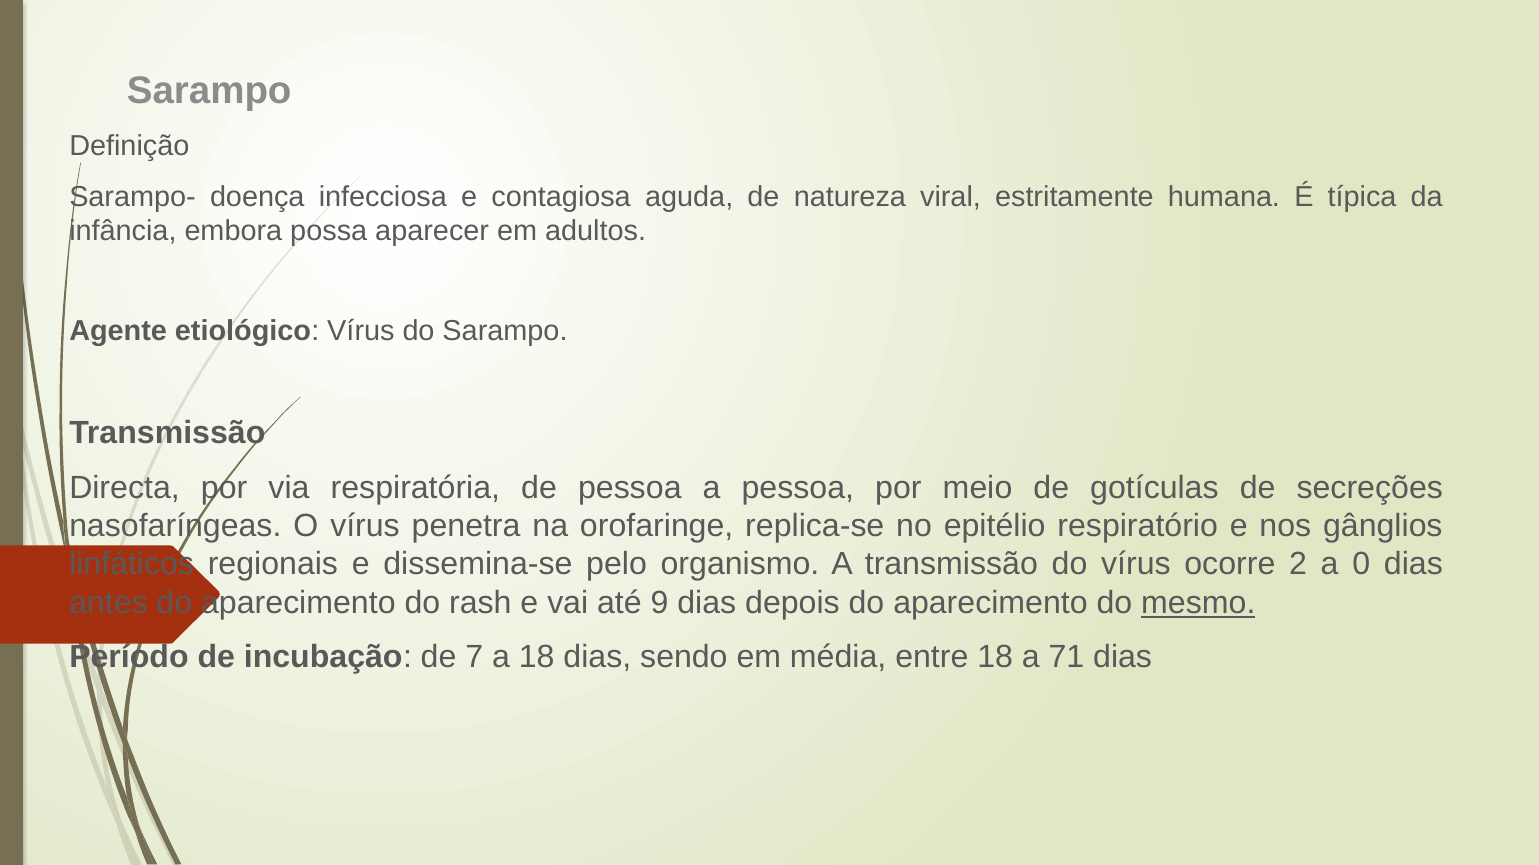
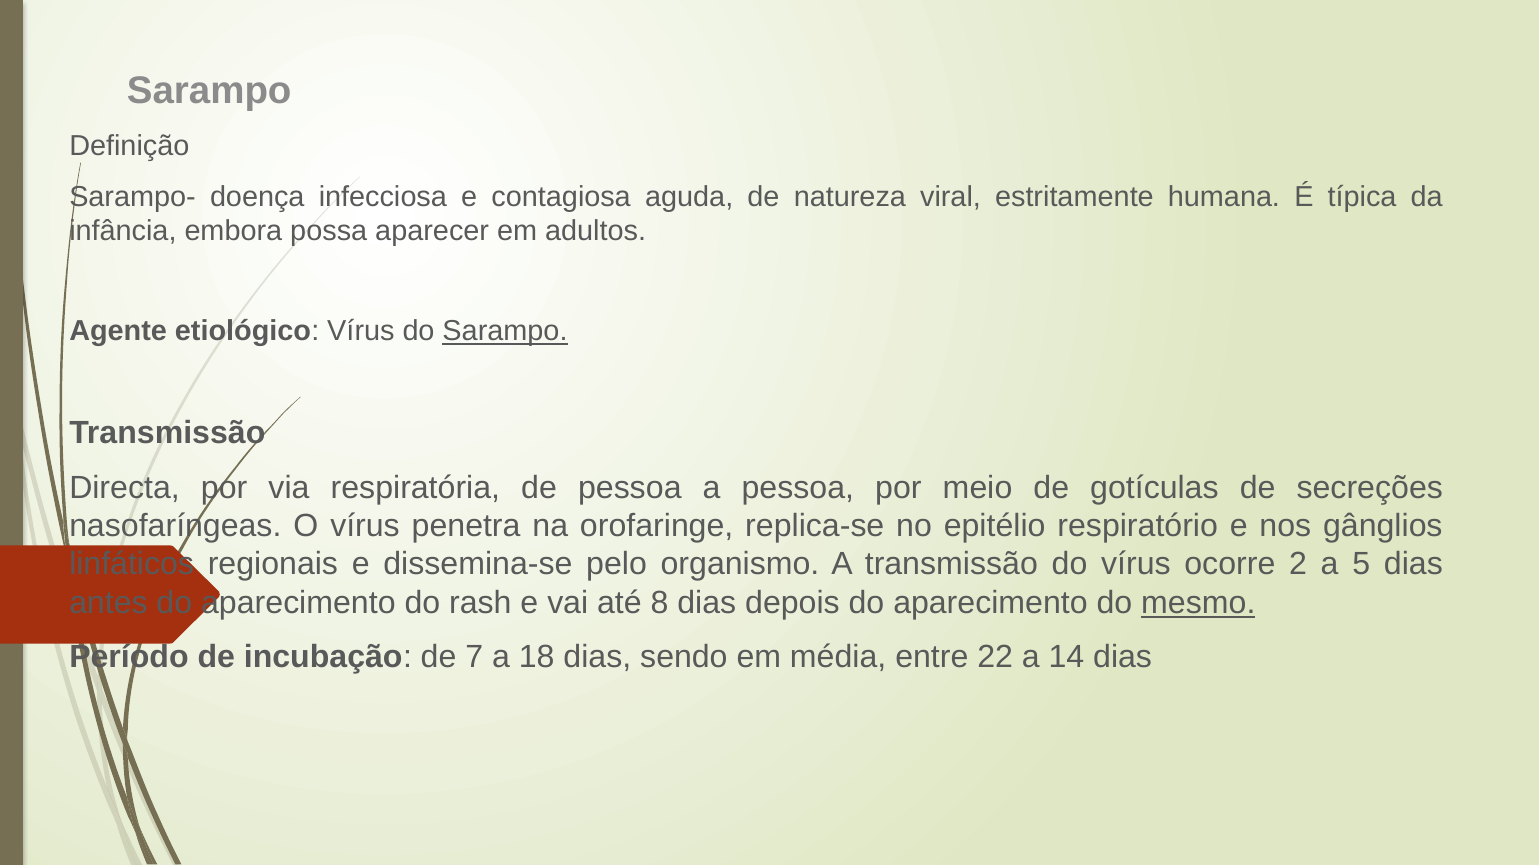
Sarampo at (505, 332) underline: none -> present
0: 0 -> 5
9: 9 -> 8
entre 18: 18 -> 22
71: 71 -> 14
